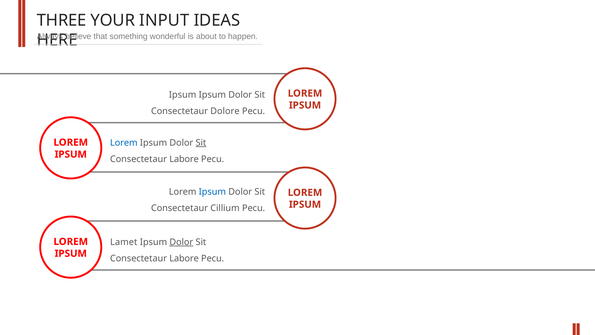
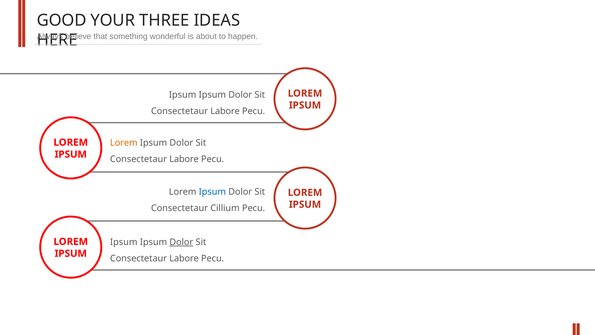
THREE: THREE -> GOOD
INPUT: INPUT -> THREE
Dolore at (225, 111): Dolore -> Labore
Lorem at (124, 143) colour: blue -> orange
Sit at (201, 143) underline: present -> none
Lamet at (124, 242): Lamet -> Ipsum
